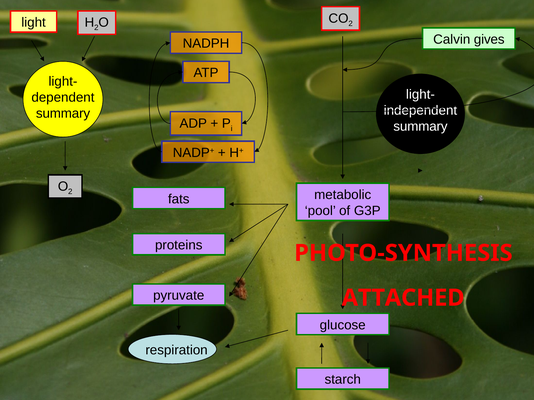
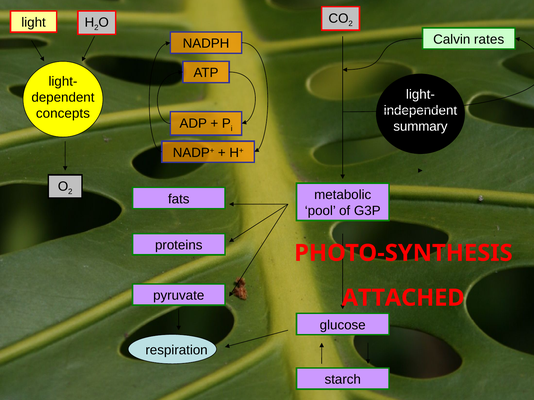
gives: gives -> rates
summary at (63, 113): summary -> concepts
